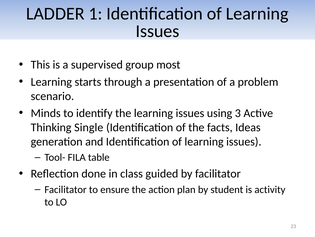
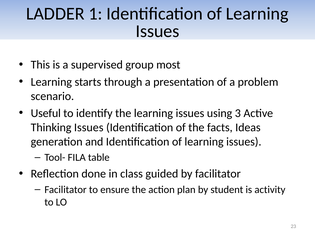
Minds: Minds -> Useful
Thinking Single: Single -> Issues
